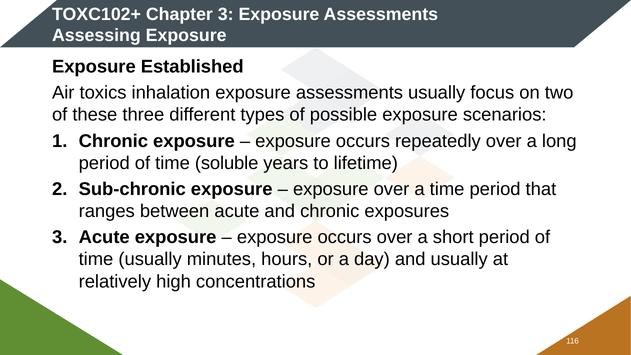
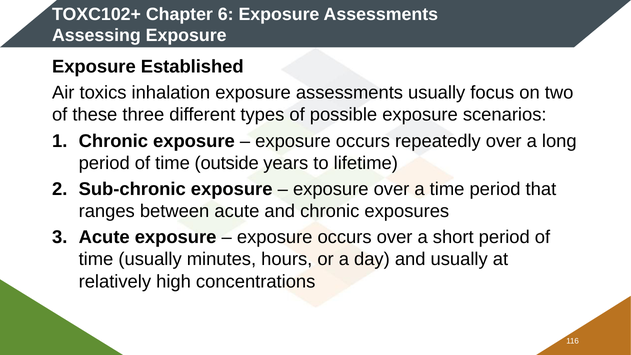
Chapter 3: 3 -> 6
soluble: soluble -> outside
